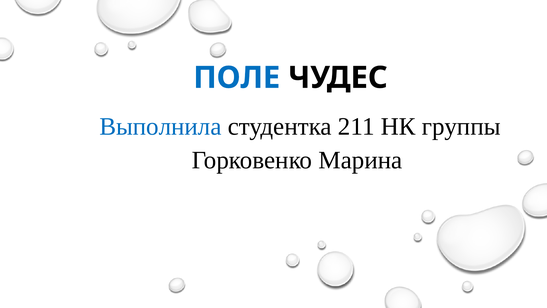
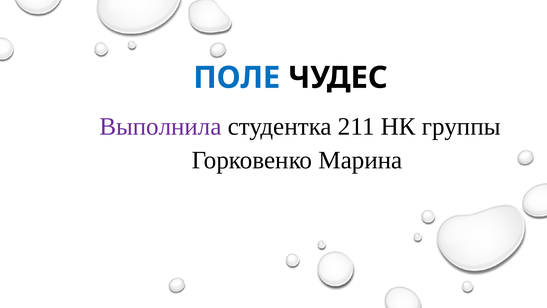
Выполнила colour: blue -> purple
